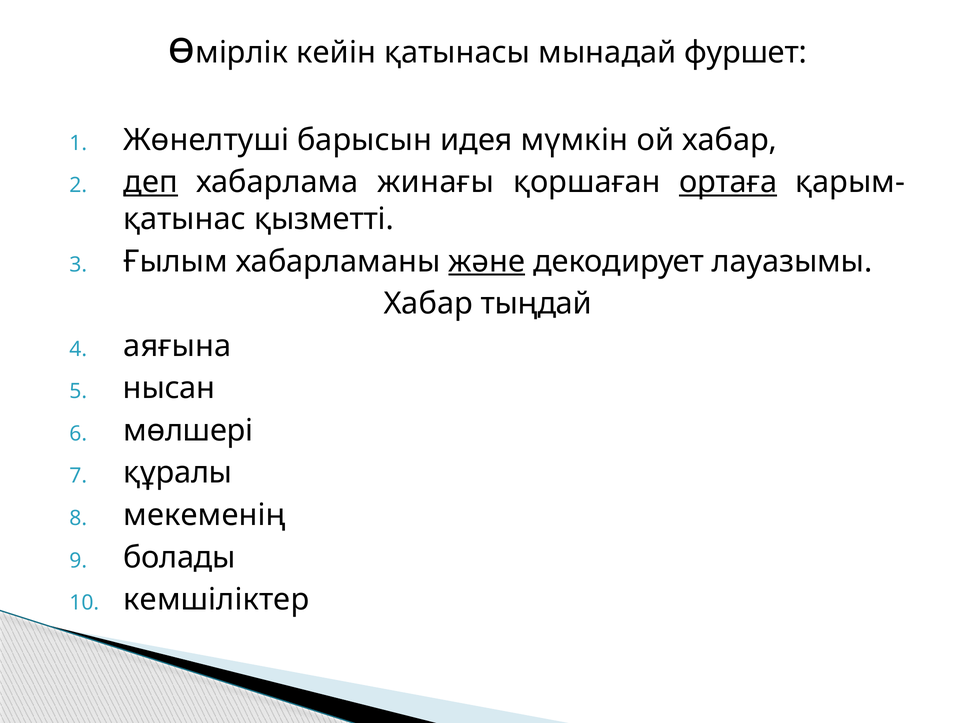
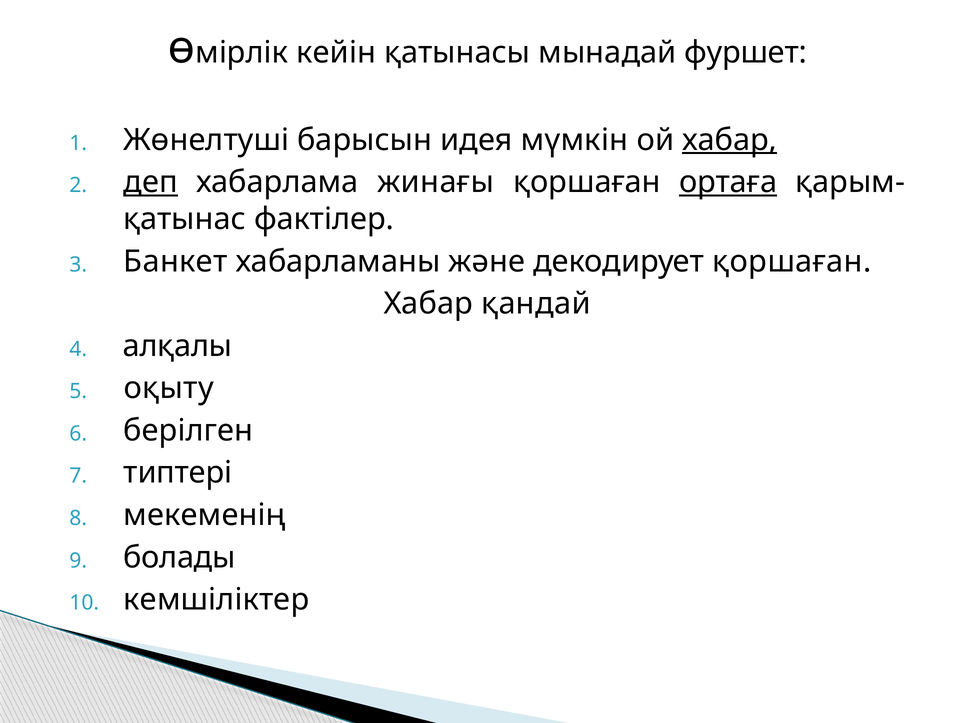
хабар at (730, 140) underline: none -> present
қызметті: қызметті -> фактілер
Ғылым: Ғылым -> Банкет
және underline: present -> none
декодирует лауазымы: лауазымы -> қоршаған
тыңдай: тыңдай -> қандай
аяғына: аяғына -> алқалы
нысан: нысан -> оқыту
мөлшері: мөлшері -> берілген
құралы: құралы -> типтері
